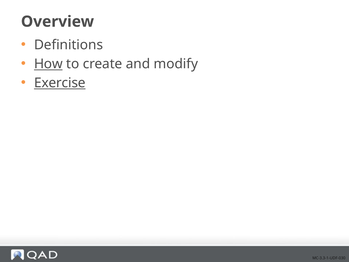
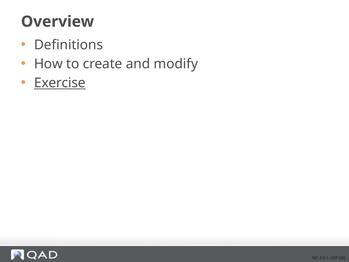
How underline: present -> none
